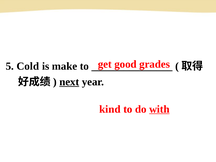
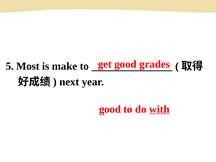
Cold: Cold -> Most
next underline: present -> none
kind at (110, 109): kind -> good
